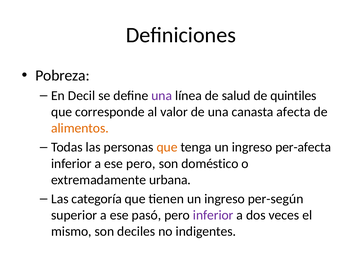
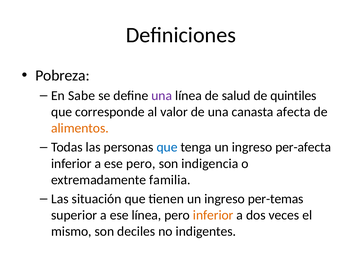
Decil: Decil -> Sabe
que at (167, 148) colour: orange -> blue
doméstico: doméstico -> indigencia
urbana: urbana -> familia
categoría: categoría -> situación
per-según: per-según -> per-temas
ese pasó: pasó -> línea
inferior at (213, 216) colour: purple -> orange
